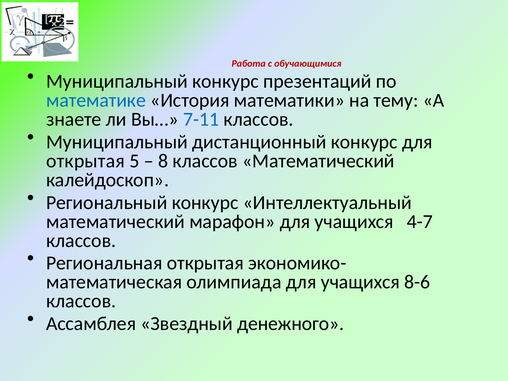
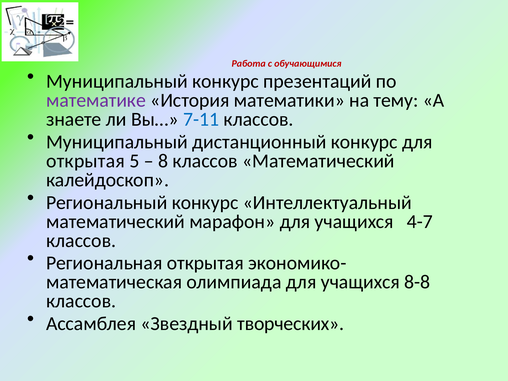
математике colour: blue -> purple
8-6: 8-6 -> 8-8
денежного: денежного -> творческих
